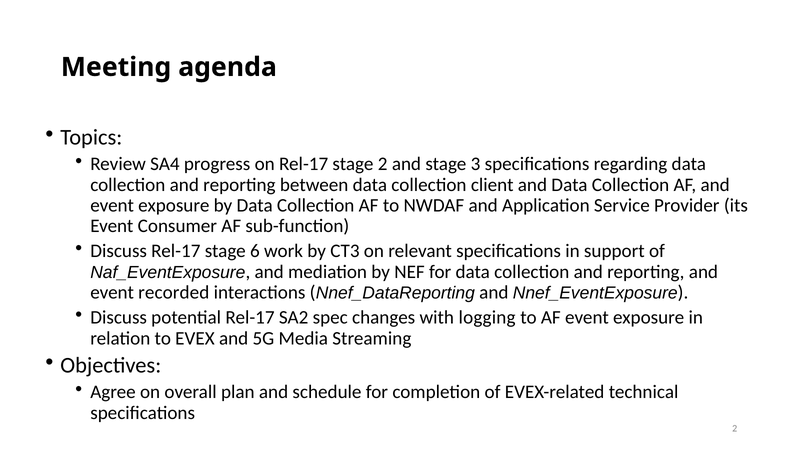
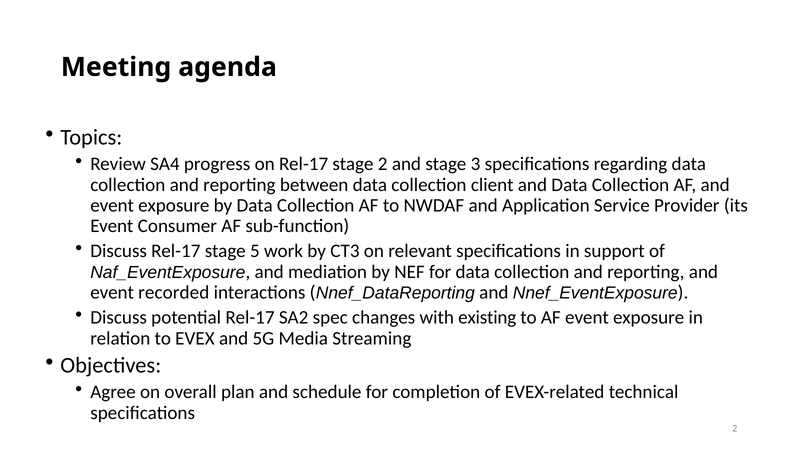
6: 6 -> 5
logging: logging -> existing
